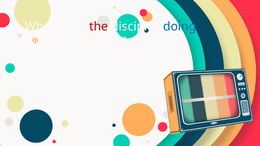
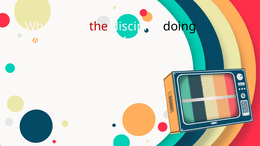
doing colour: blue -> black
